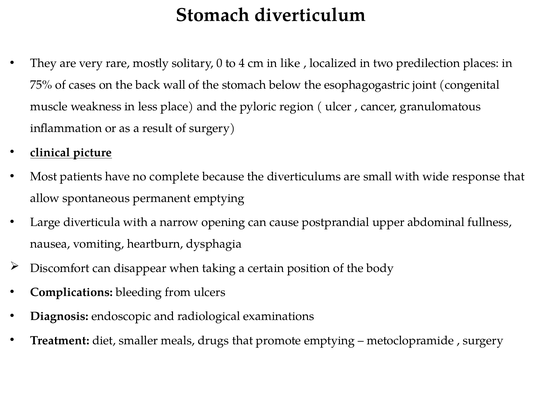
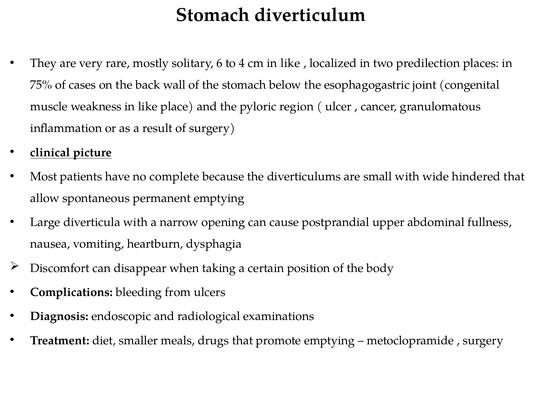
0: 0 -> 6
weakness in less: less -> like
response: response -> hindered
